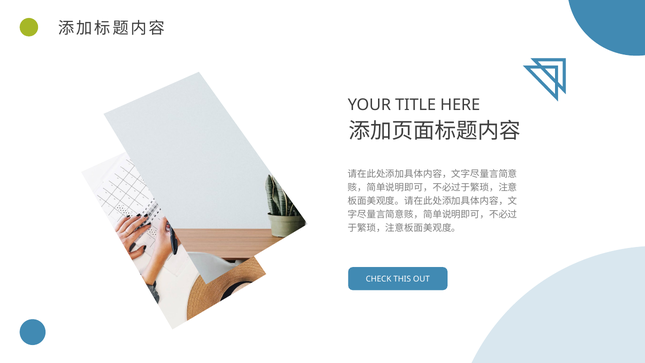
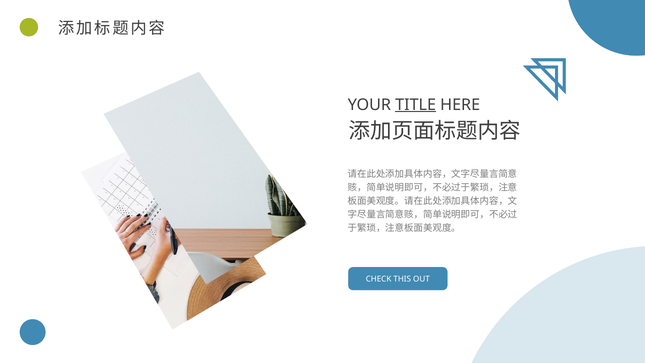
TITLE underline: none -> present
